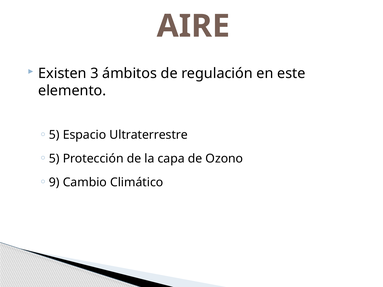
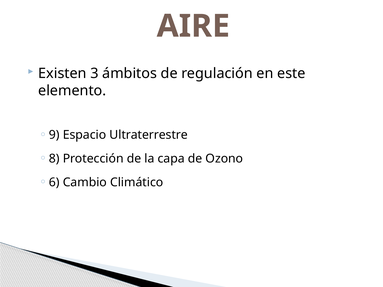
5 at (54, 135): 5 -> 9
5 at (54, 159): 5 -> 8
9: 9 -> 6
